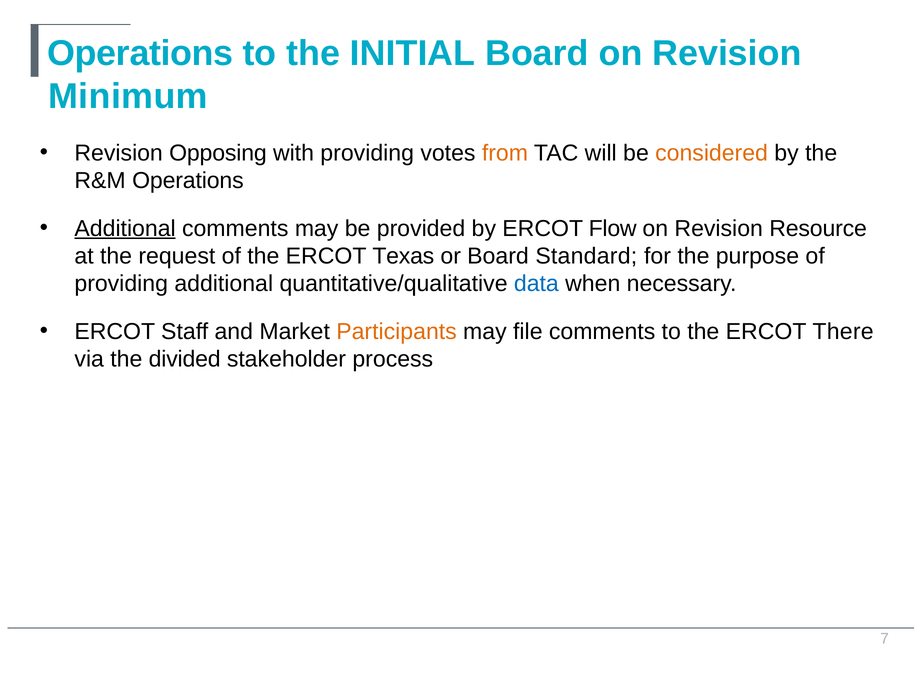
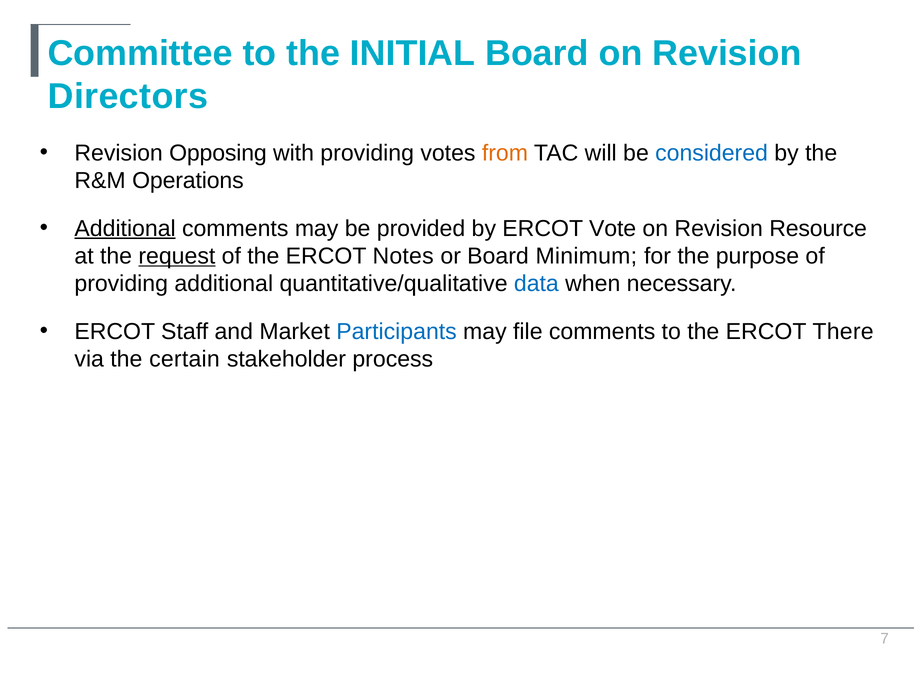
Operations at (140, 53): Operations -> Committee
Minimum: Minimum -> Directors
considered colour: orange -> blue
Flow: Flow -> Vote
request underline: none -> present
Texas: Texas -> Notes
Standard: Standard -> Minimum
Participants colour: orange -> blue
divided: divided -> certain
